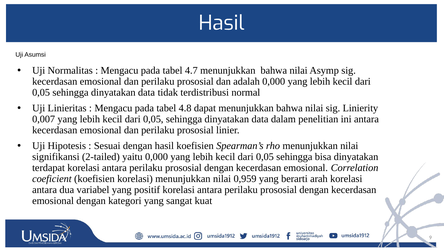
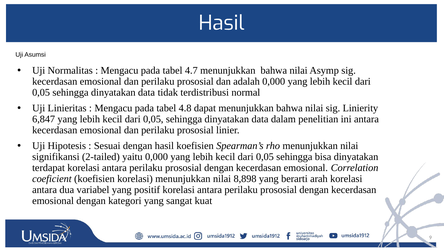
0,007: 0,007 -> 6,847
0,959: 0,959 -> 8,898
